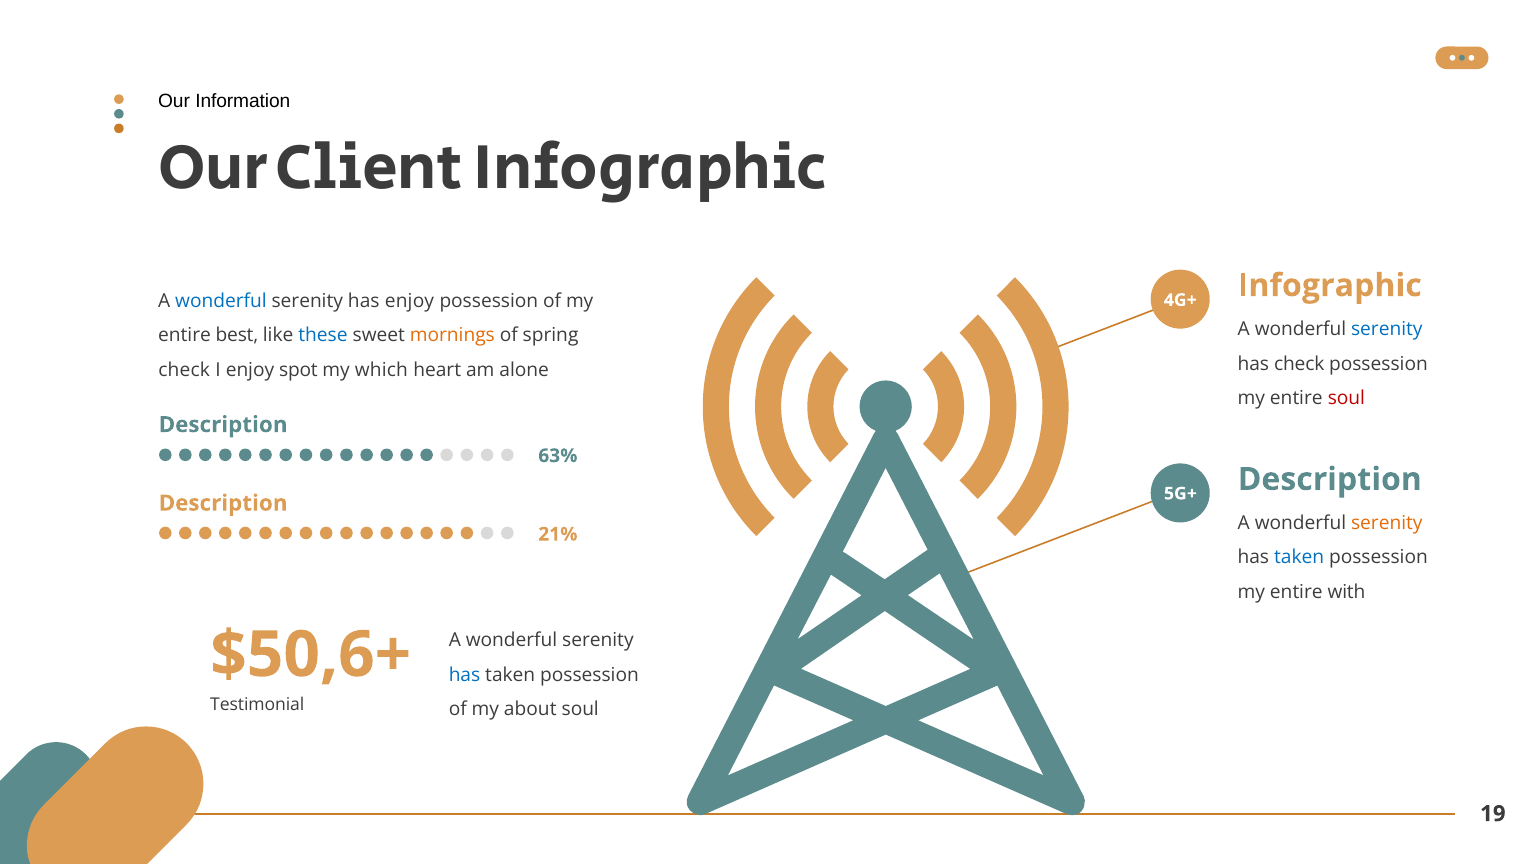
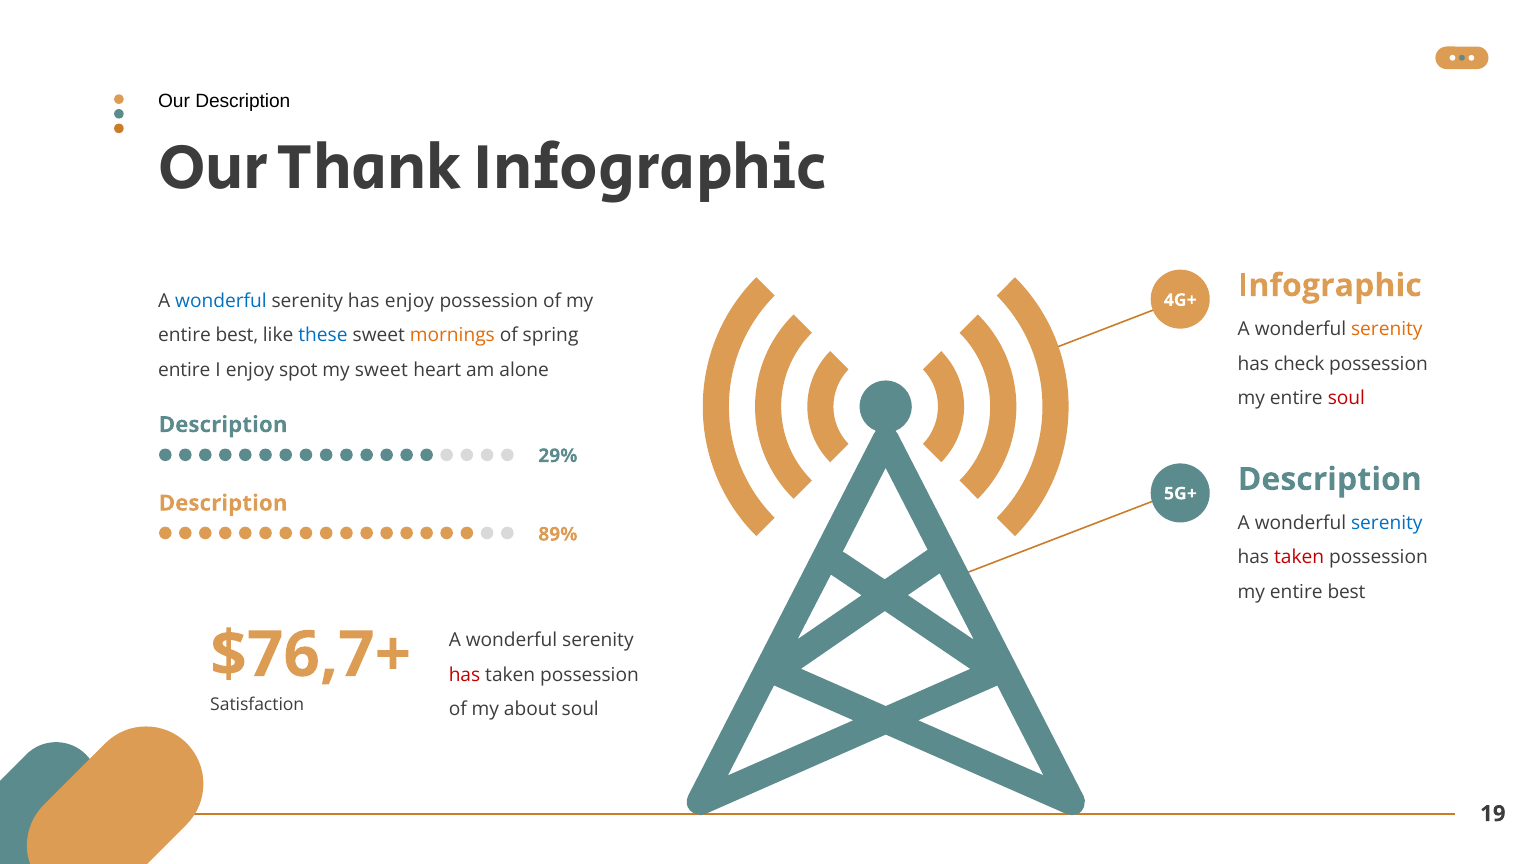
Our Information: Information -> Description
Client: Client -> Thank
serenity at (1387, 329) colour: blue -> orange
check at (184, 370): check -> entire
my which: which -> sweet
63%: 63% -> 29%
serenity at (1387, 523) colour: orange -> blue
21%: 21% -> 89%
taken at (1299, 557) colour: blue -> red
with at (1346, 592): with -> best
$50,6+: $50,6+ -> $76,7+
has at (465, 674) colour: blue -> red
Testimonial: Testimonial -> Satisfaction
